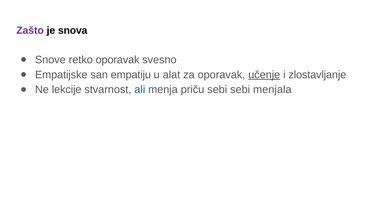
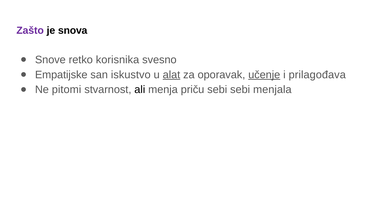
retko oporavak: oporavak -> korisnika
empatiju: empatiju -> iskustvo
alat underline: none -> present
zlostavljanje: zlostavljanje -> prilagođava
lekcije: lekcije -> pitomi
ali colour: blue -> black
